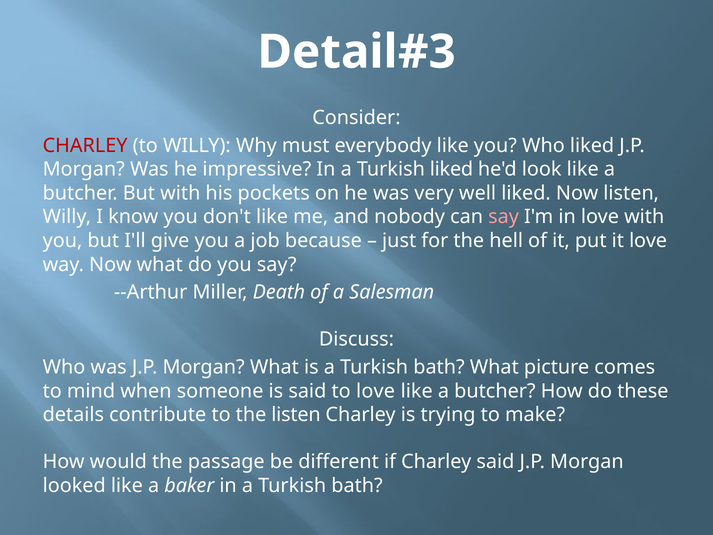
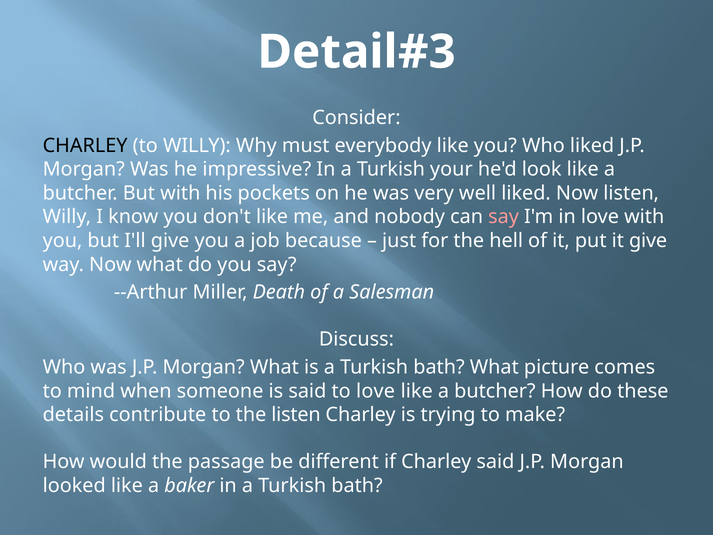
CHARLEY at (85, 146) colour: red -> black
Turkish liked: liked -> your
it love: love -> give
